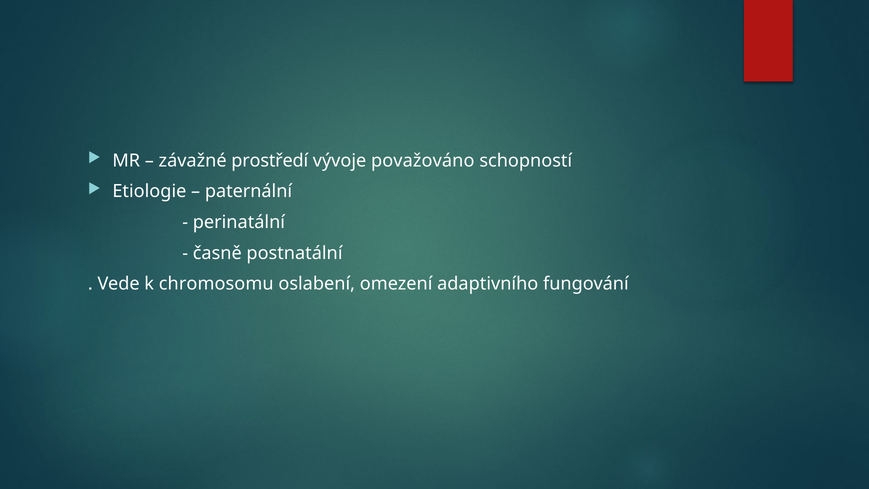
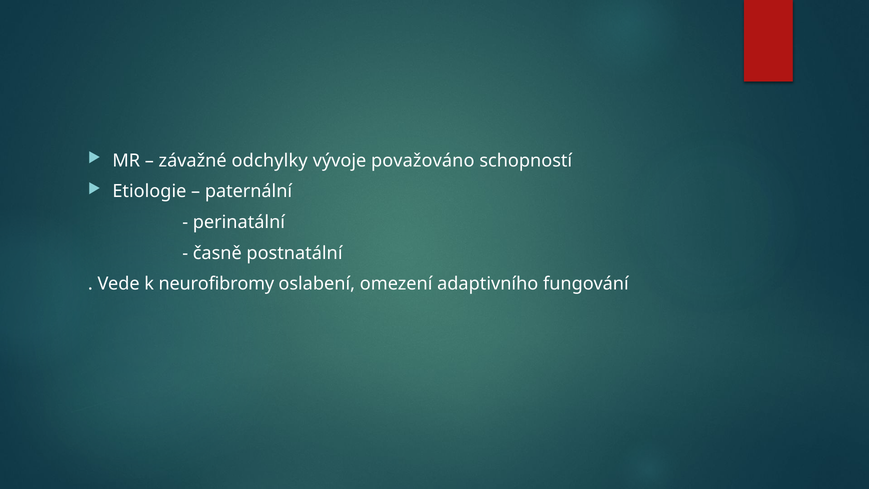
prostředí: prostředí -> odchylky
chromosomu: chromosomu -> neurofibromy
